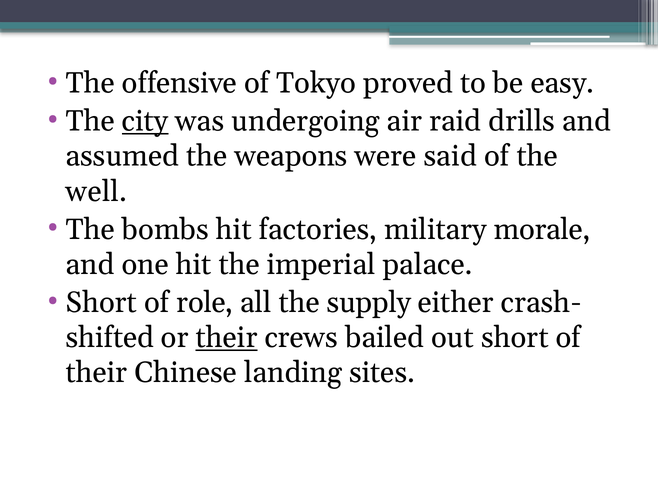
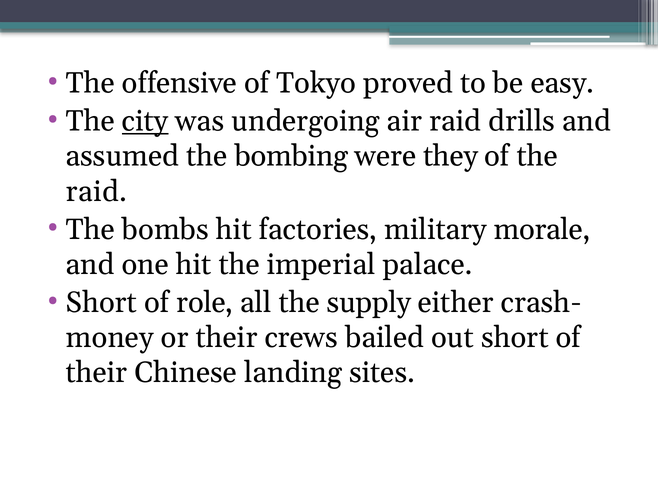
weapons: weapons -> bombing
said: said -> they
well at (96, 191): well -> raid
shifted: shifted -> money
their at (227, 337) underline: present -> none
